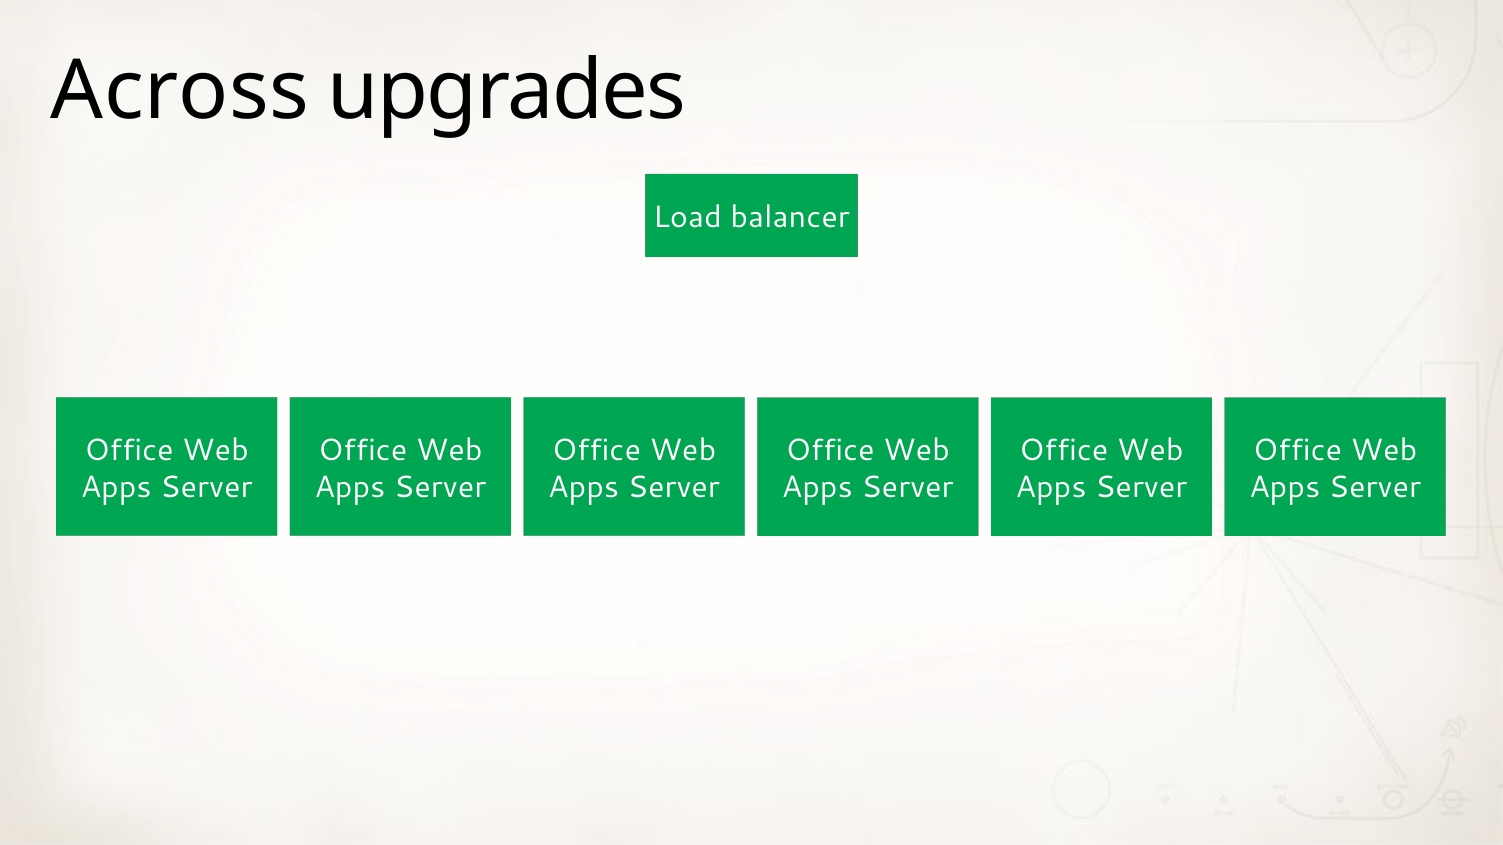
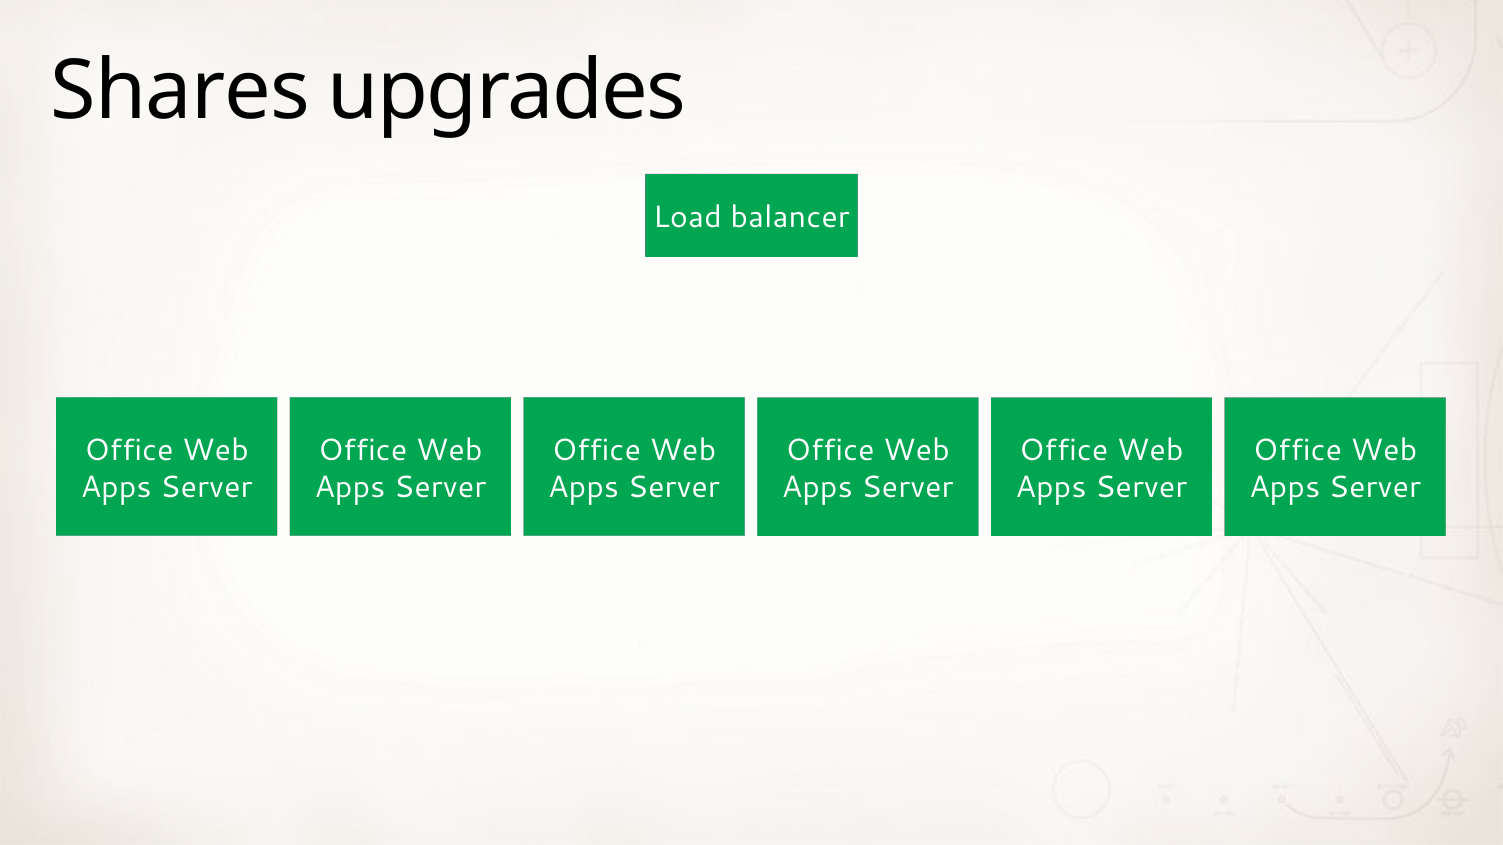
Across: Across -> Shares
